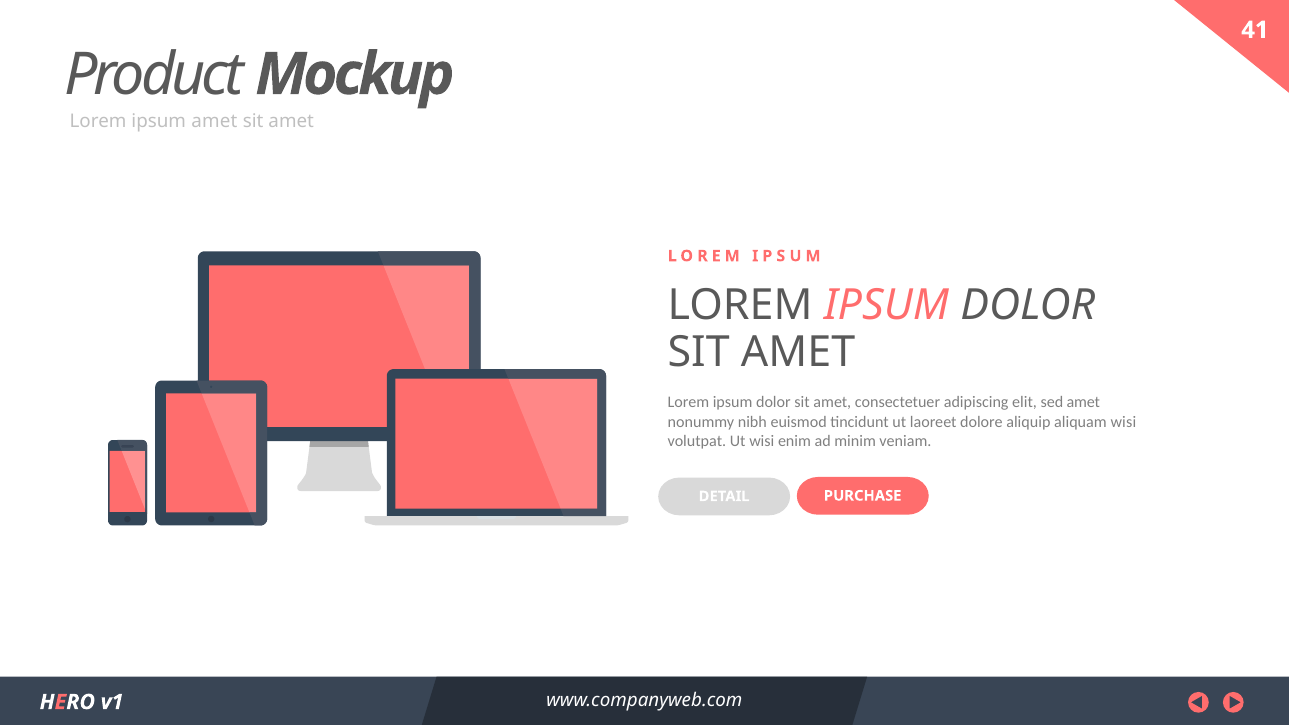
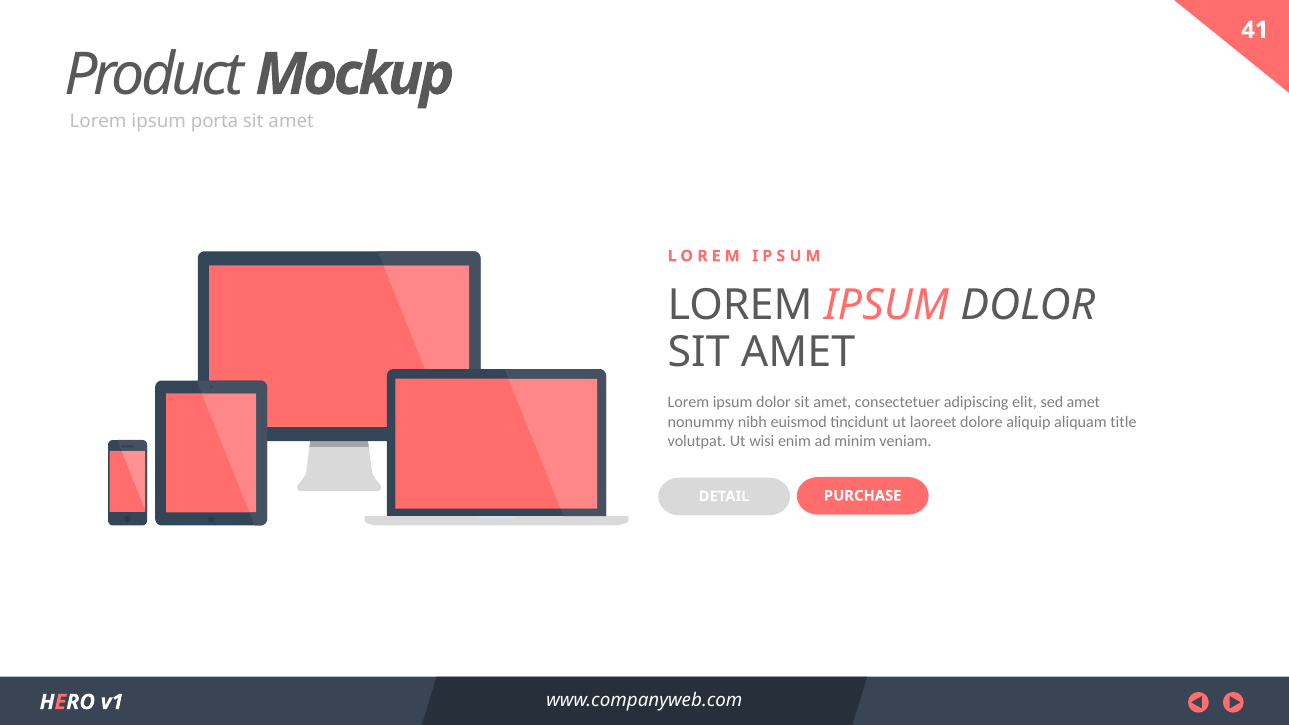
ipsum amet: amet -> porta
aliquam wisi: wisi -> title
